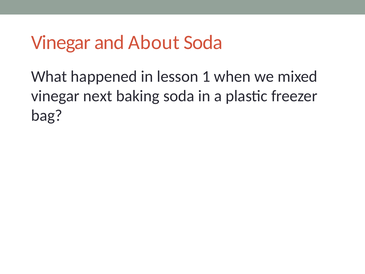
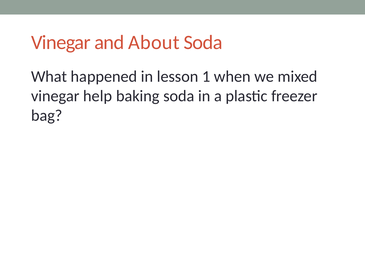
next: next -> help
